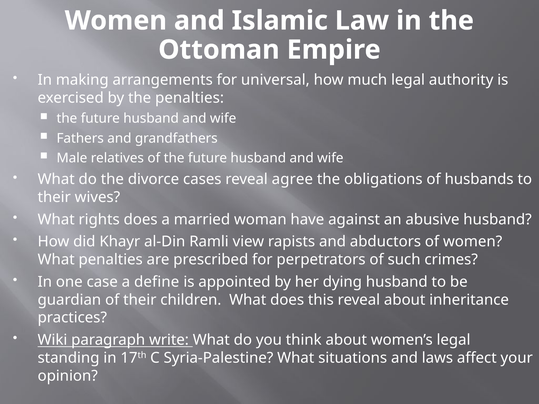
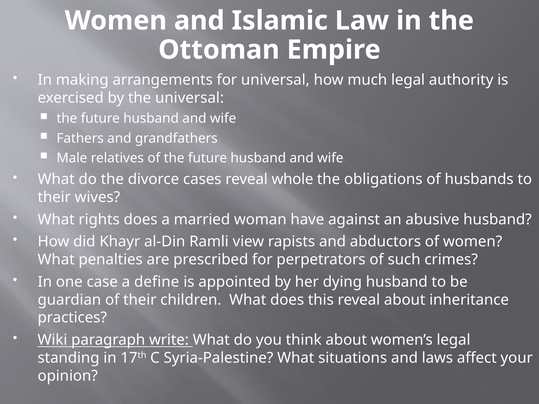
the penalties: penalties -> universal
agree: agree -> whole
